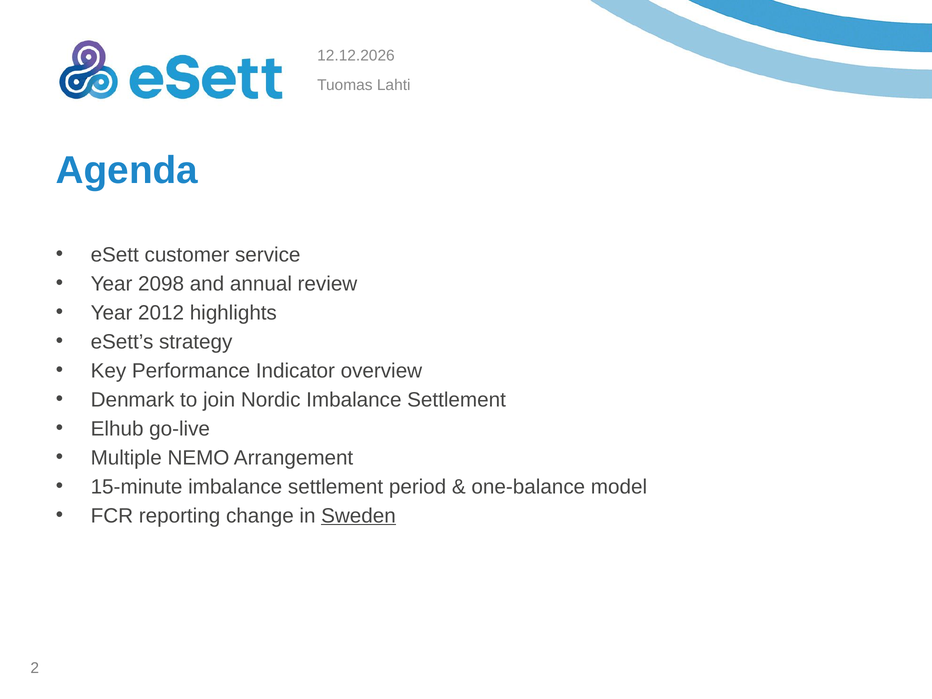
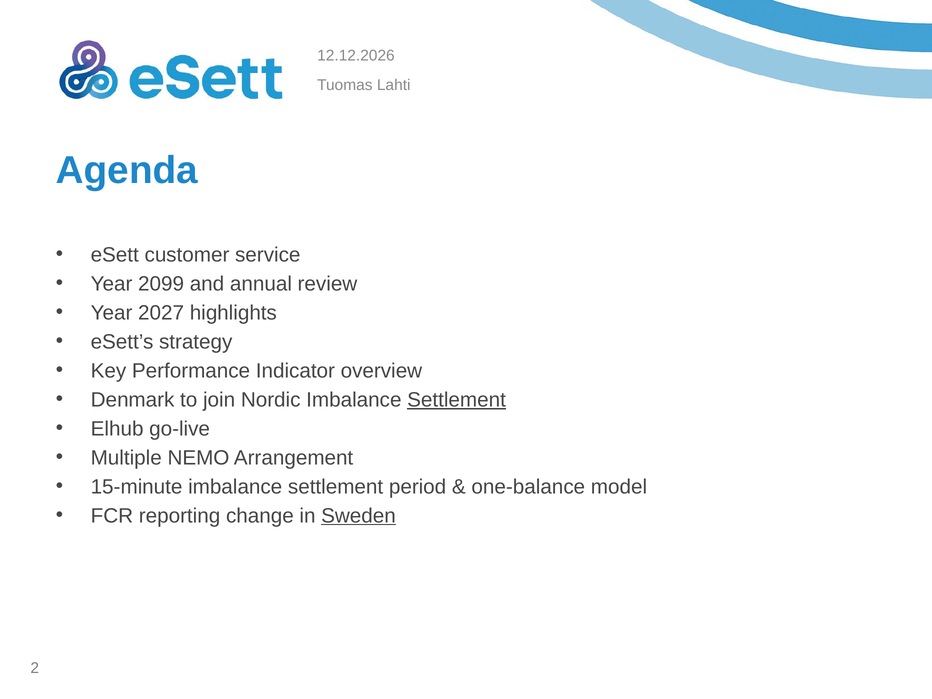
2098: 2098 -> 2099
2012: 2012 -> 2027
Settlement at (457, 400) underline: none -> present
